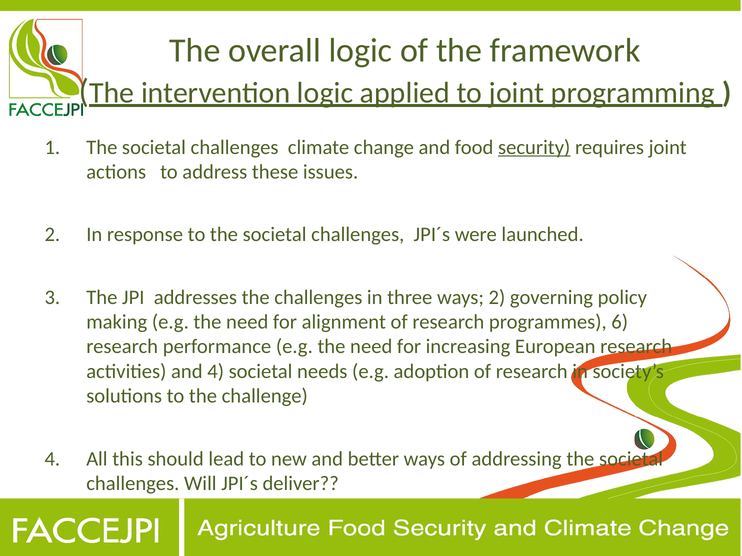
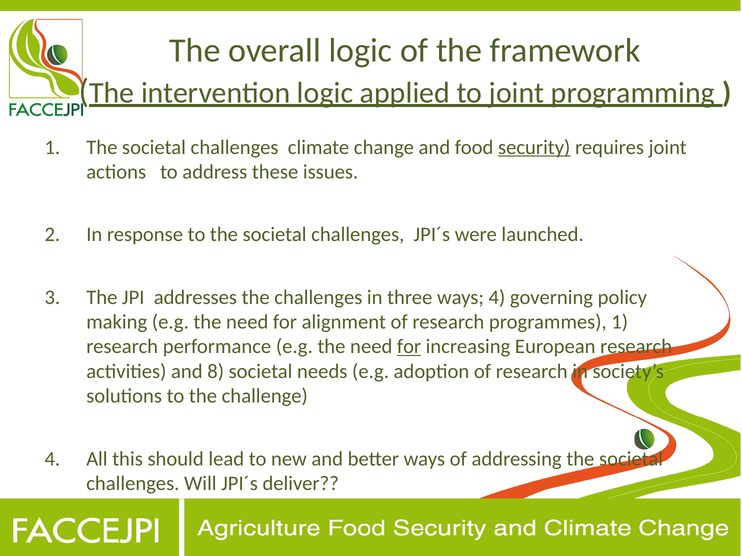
ways 2: 2 -> 4
programmes 6: 6 -> 1
for at (409, 347) underline: none -> present
and 4: 4 -> 8
